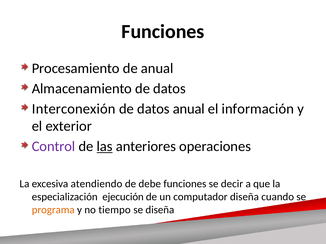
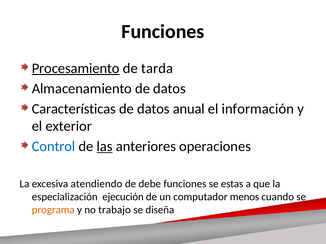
Procesamiento underline: none -> present
de anual: anual -> tarda
Interconexión: Interconexión -> Características
Control colour: purple -> blue
decir: decir -> estas
computador diseña: diseña -> menos
tiempo: tiempo -> trabajo
